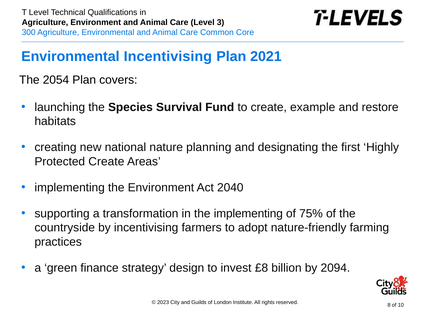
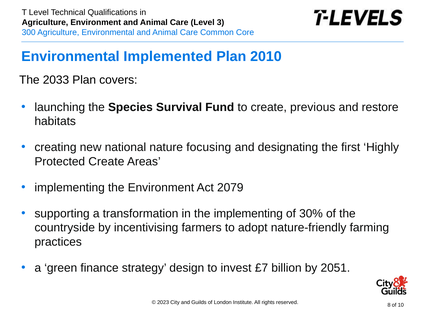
Environmental Incentivising: Incentivising -> Implemented
2021: 2021 -> 2010
2054: 2054 -> 2033
example: example -> previous
planning: planning -> focusing
2040: 2040 -> 2079
75%: 75% -> 30%
£8: £8 -> £7
2094: 2094 -> 2051
